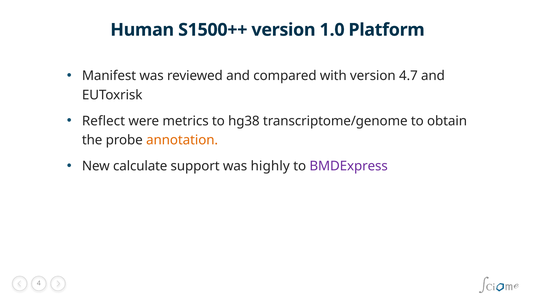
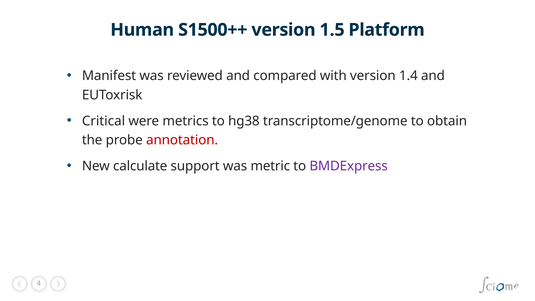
1.0: 1.0 -> 1.5
4.7: 4.7 -> 1.4
Reflect: Reflect -> Critical
annotation colour: orange -> red
highly: highly -> metric
